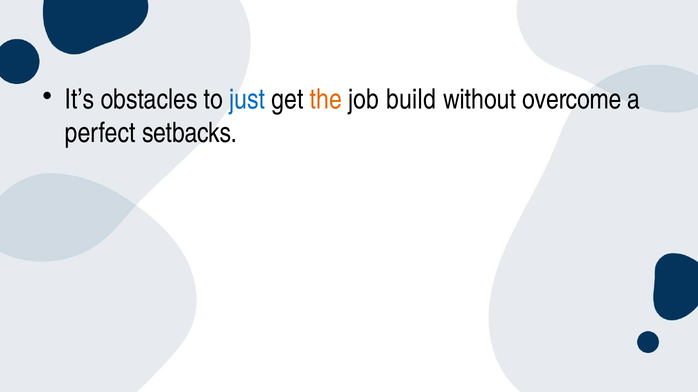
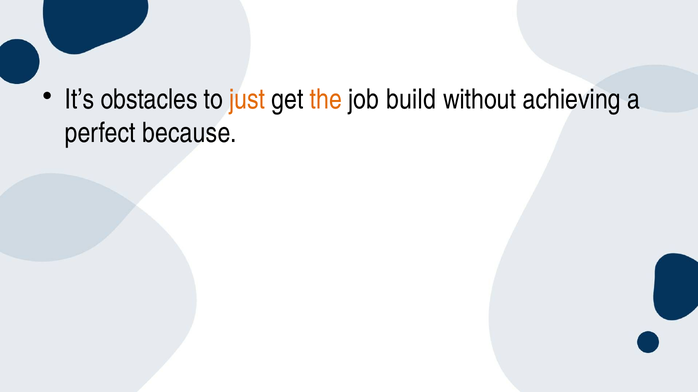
just colour: blue -> orange
overcome: overcome -> achieving
setbacks: setbacks -> because
